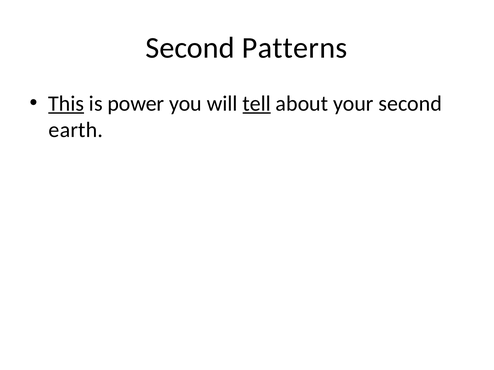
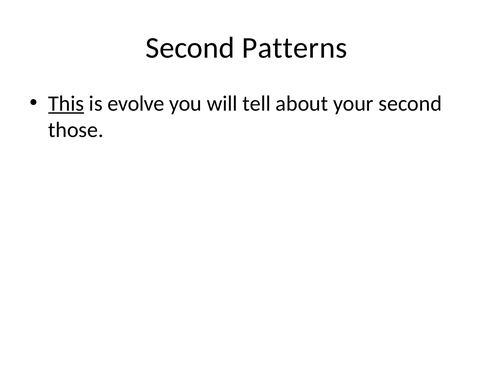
power: power -> evolve
tell underline: present -> none
earth: earth -> those
